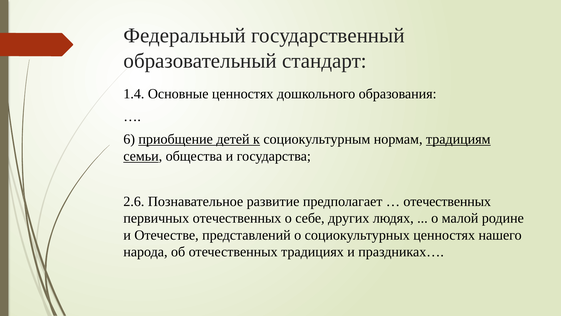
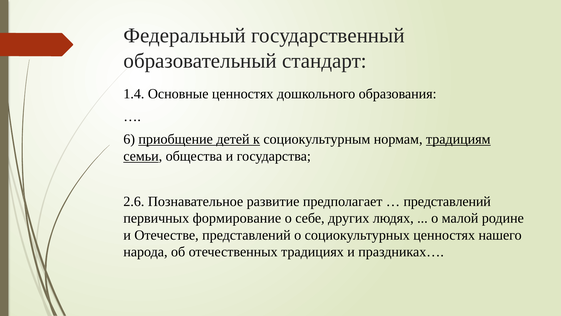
отечественных at (447, 201): отечественных -> представлений
первичных отечественных: отечественных -> формирование
